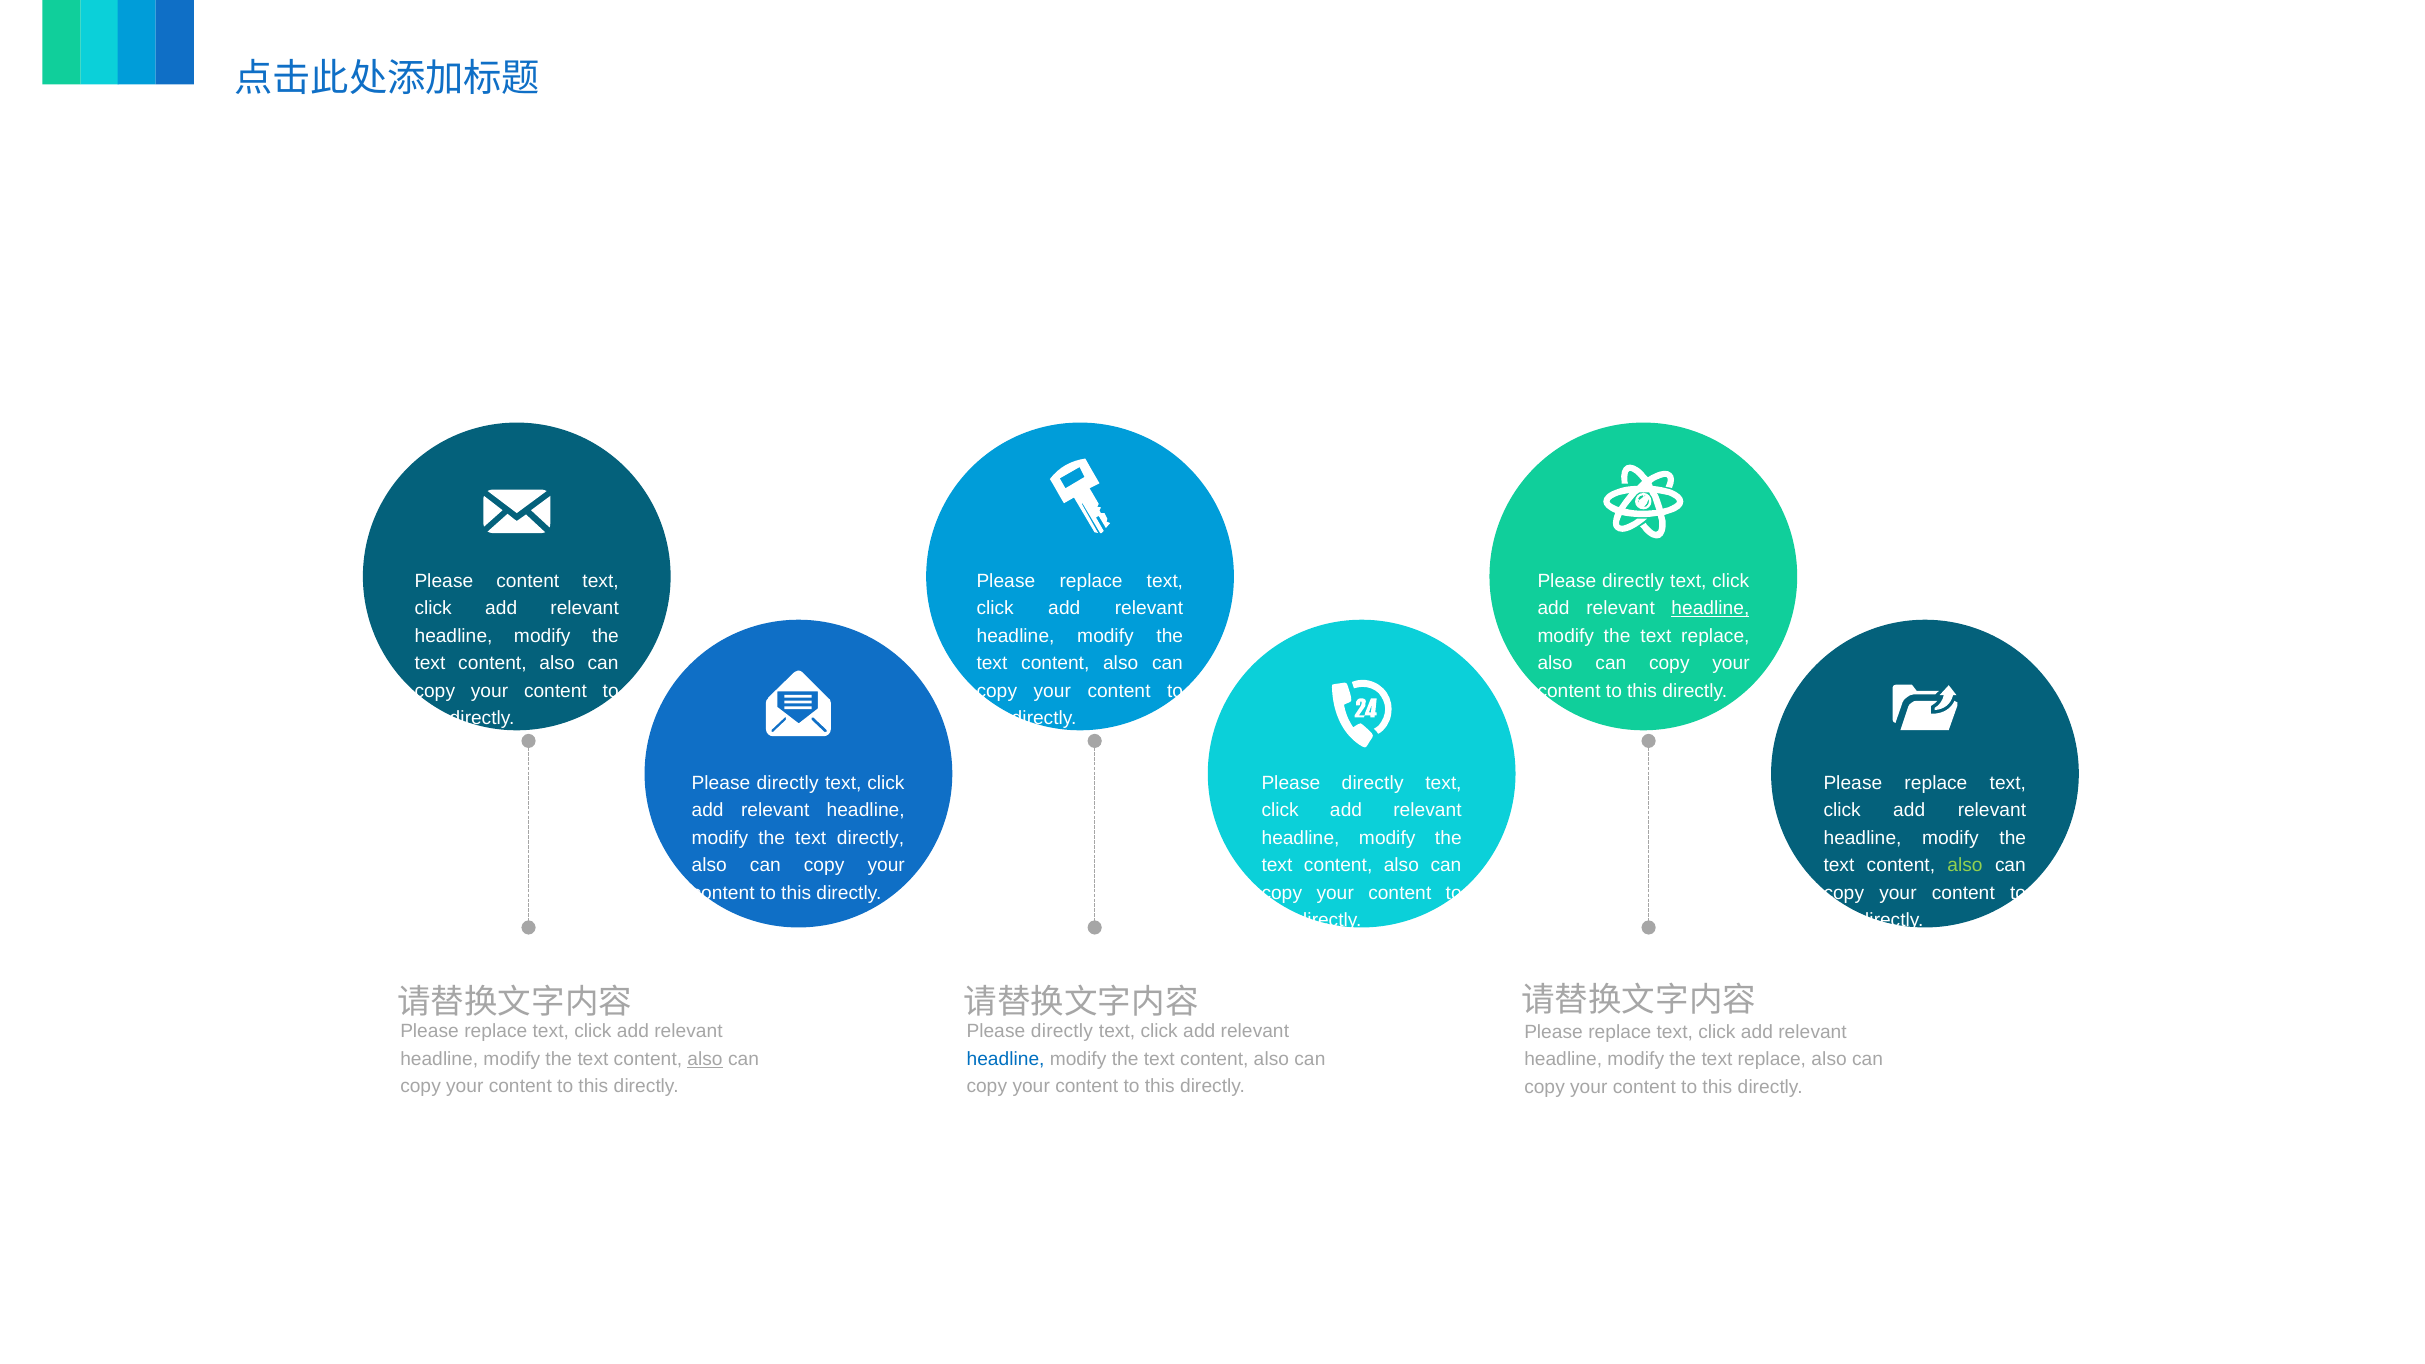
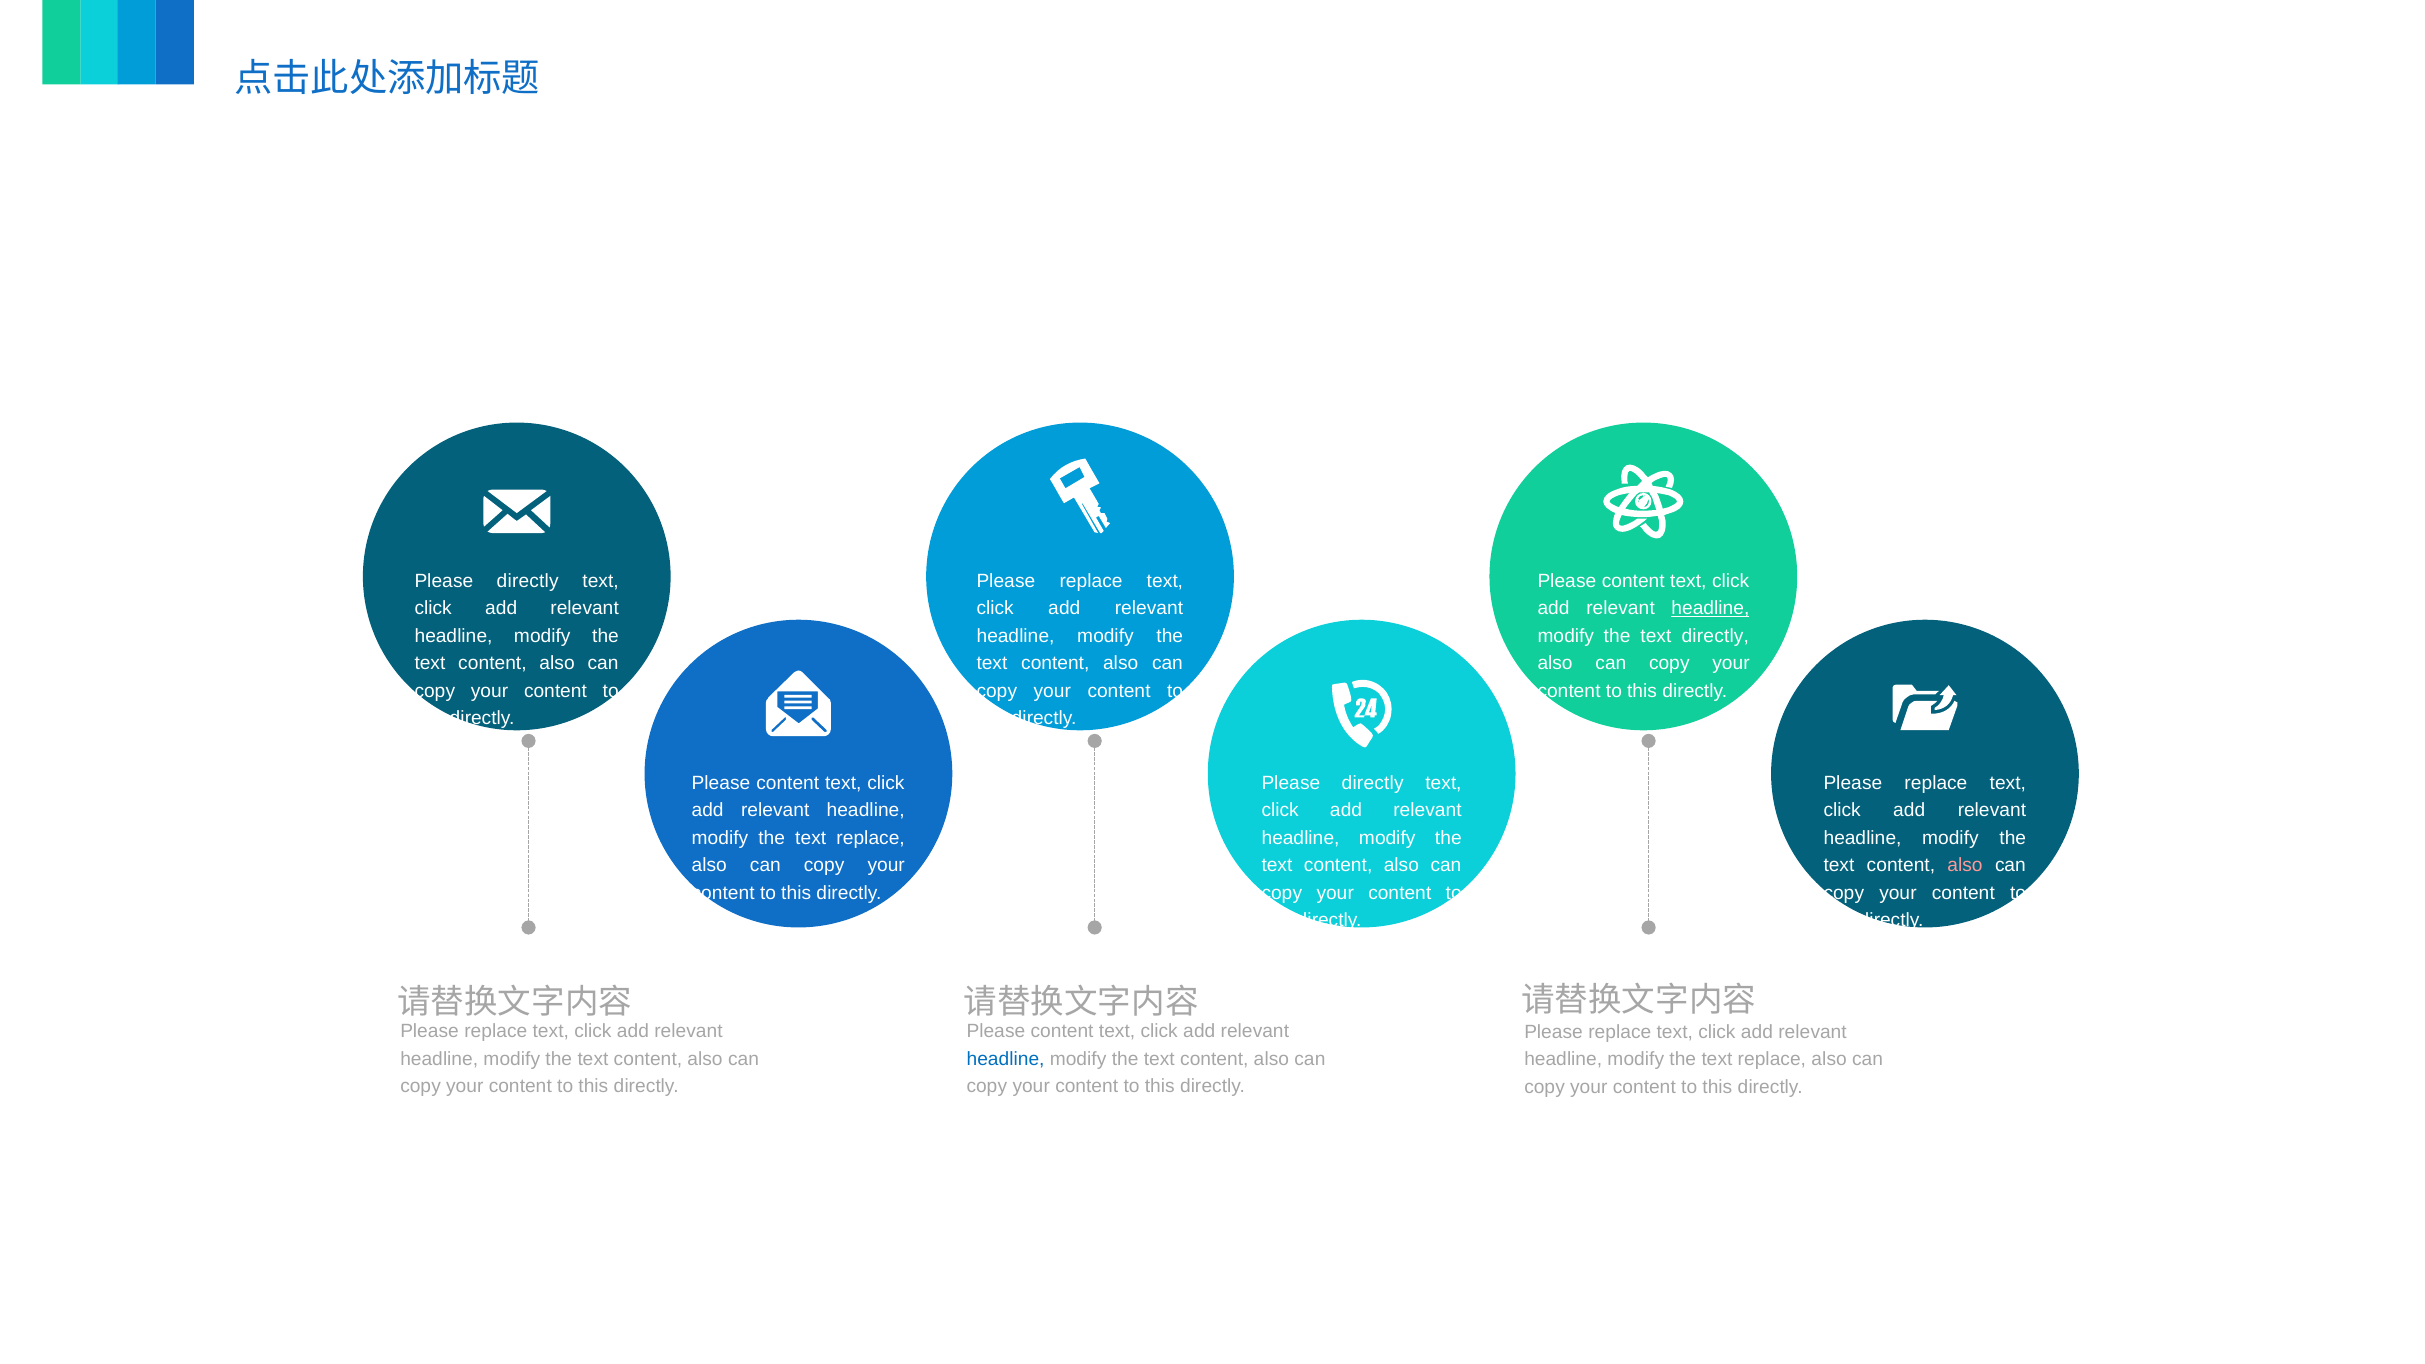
content at (528, 581): content -> directly
directly at (1633, 581): directly -> content
replace at (1715, 636): replace -> directly
directly at (788, 783): directly -> content
directly at (871, 838): directly -> replace
also at (1965, 865) colour: light green -> pink
directly at (1062, 1031): directly -> content
also at (705, 1059) underline: present -> none
